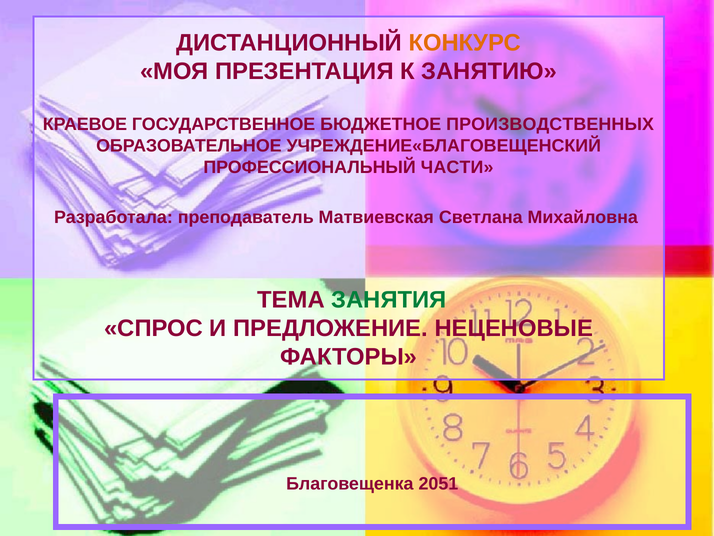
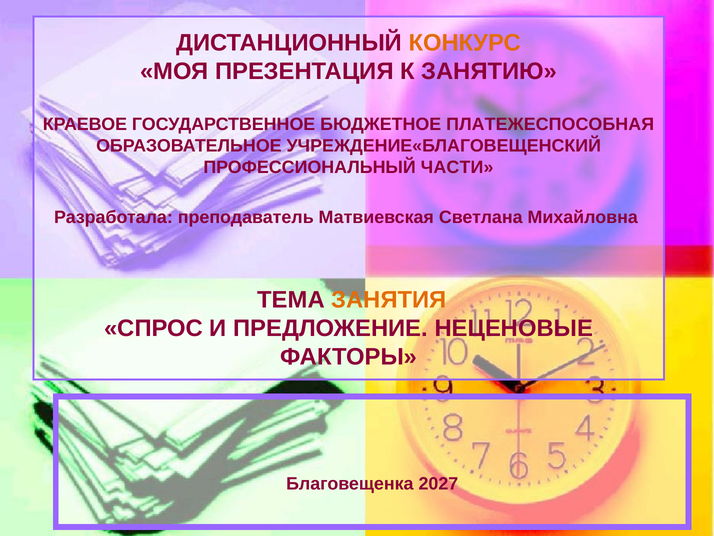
ПРОИЗВОДСТВЕННЫХ: ПРОИЗВОДСТВЕННЫХ -> ПЛАТЕЖЕСПОСОБНАЯ
ЗАНЯТИЯ colour: green -> orange
2051: 2051 -> 2027
